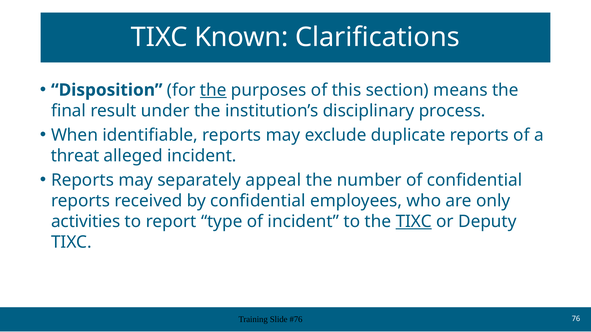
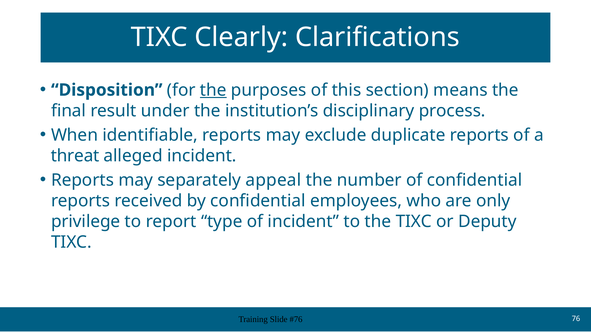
Known: Known -> Clearly
activities: activities -> privilege
TIXC at (414, 222) underline: present -> none
